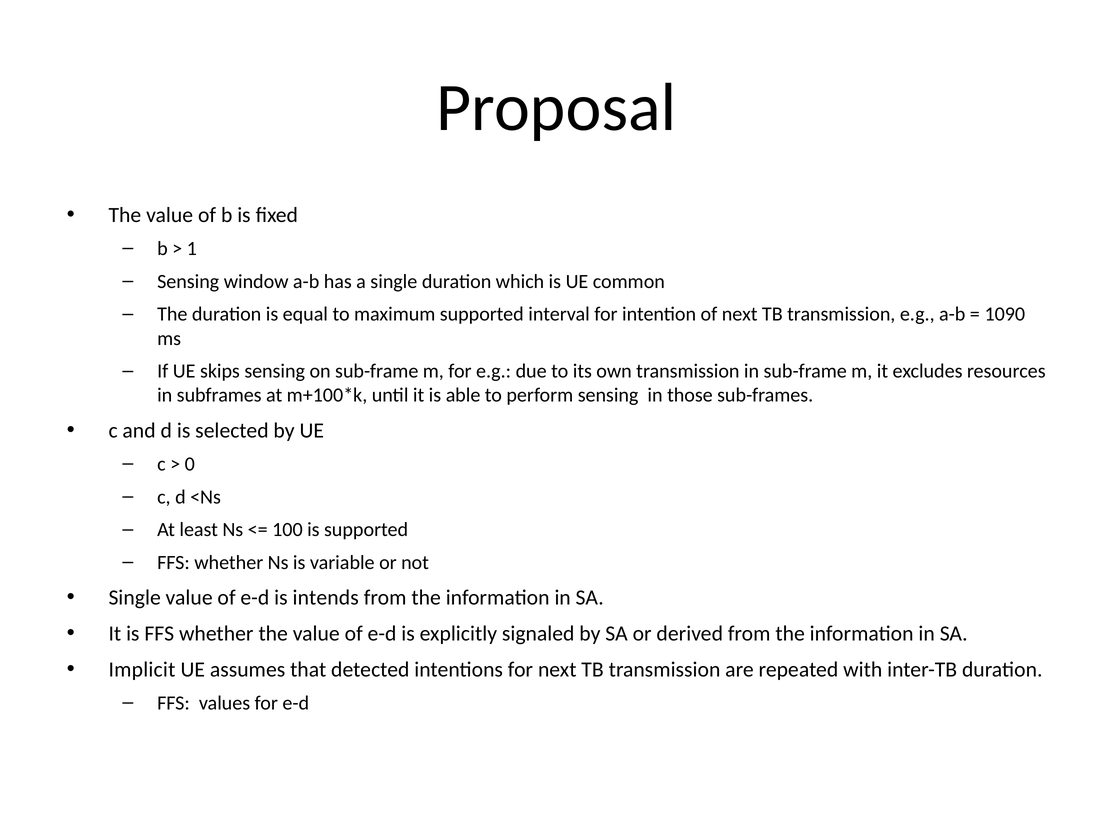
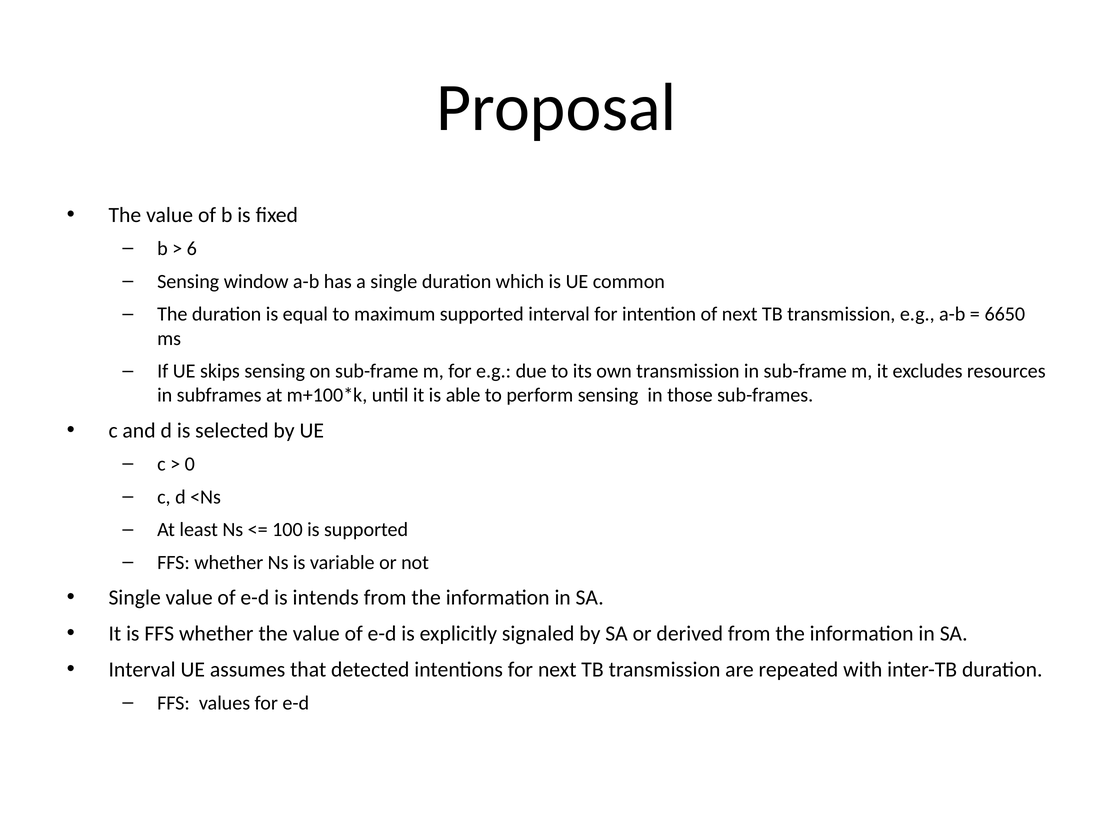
1: 1 -> 6
1090: 1090 -> 6650
Implicit at (142, 669): Implicit -> Interval
